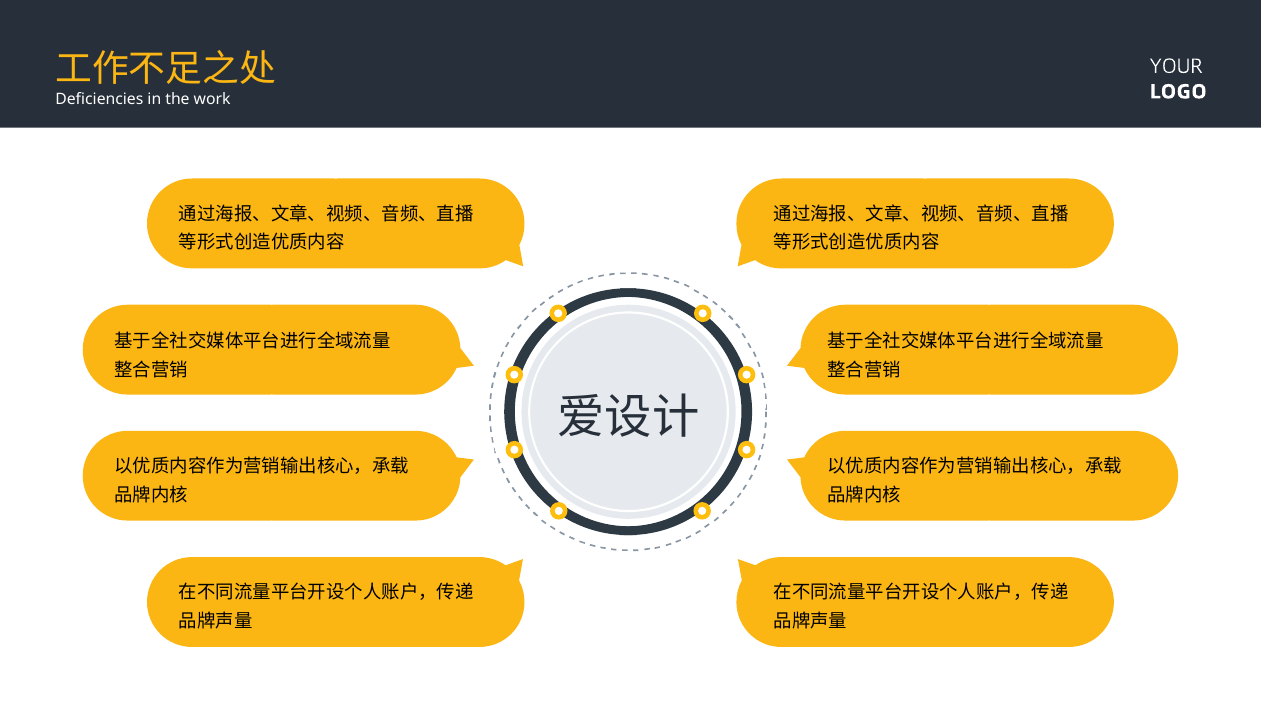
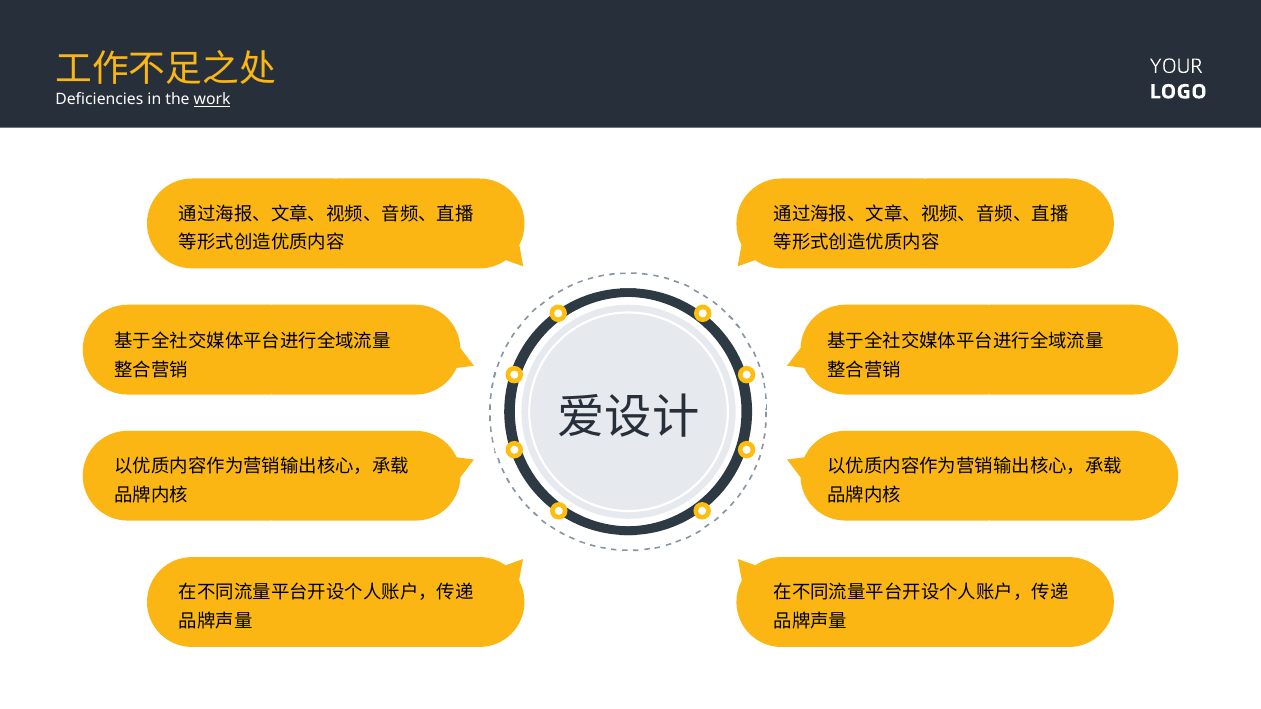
work underline: none -> present
